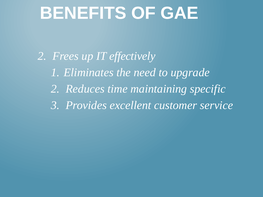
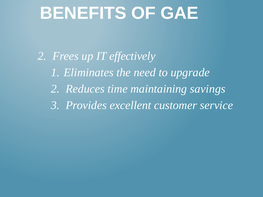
specific: specific -> savings
